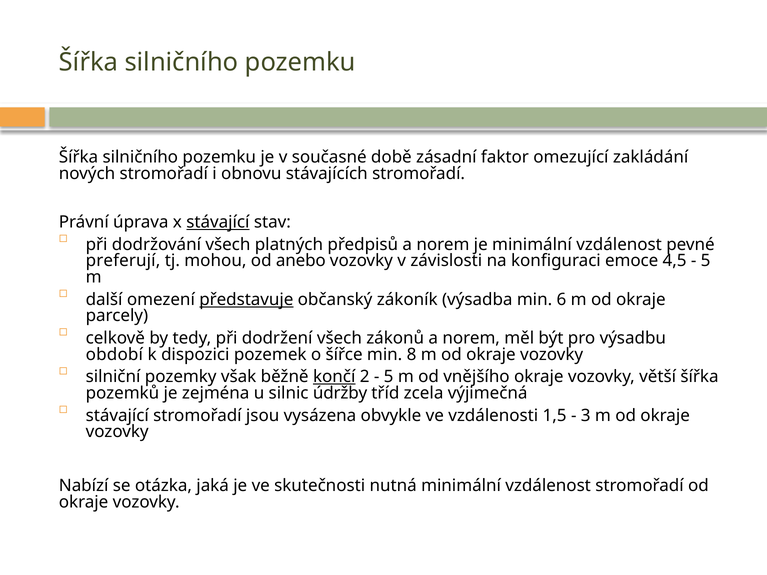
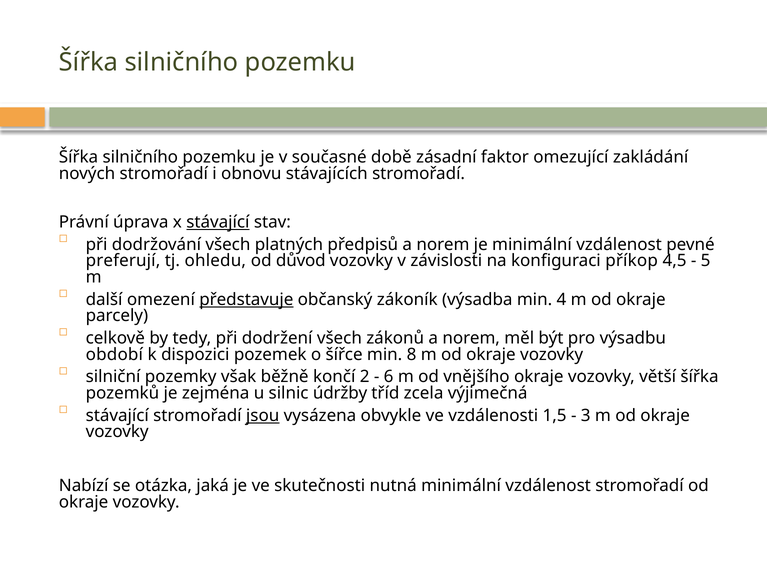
mohou: mohou -> ohledu
anebo: anebo -> důvod
emoce: emoce -> příkop
6: 6 -> 4
končí underline: present -> none
5 at (389, 377): 5 -> 6
jsou underline: none -> present
